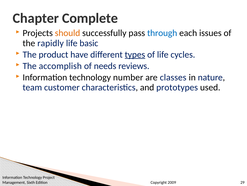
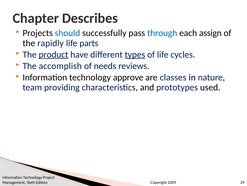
Complete: Complete -> Describes
should colour: orange -> blue
issues: issues -> assign
basic: basic -> parts
product underline: none -> present
number: number -> approve
customer: customer -> providing
